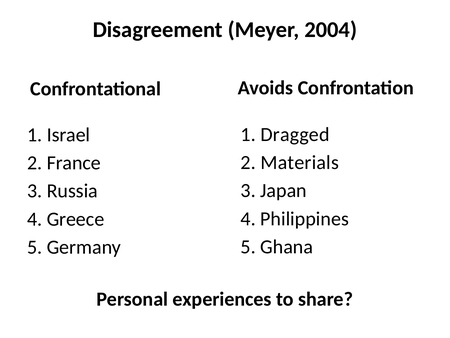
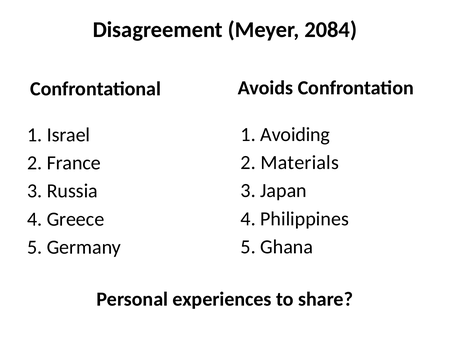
2004: 2004 -> 2084
Dragged: Dragged -> Avoiding
